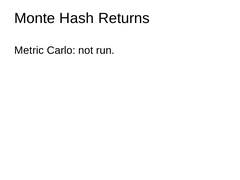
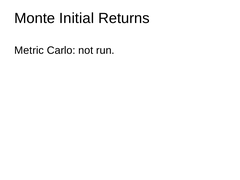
Hash: Hash -> Initial
